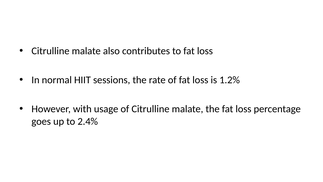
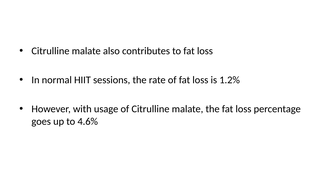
2.4%: 2.4% -> 4.6%
